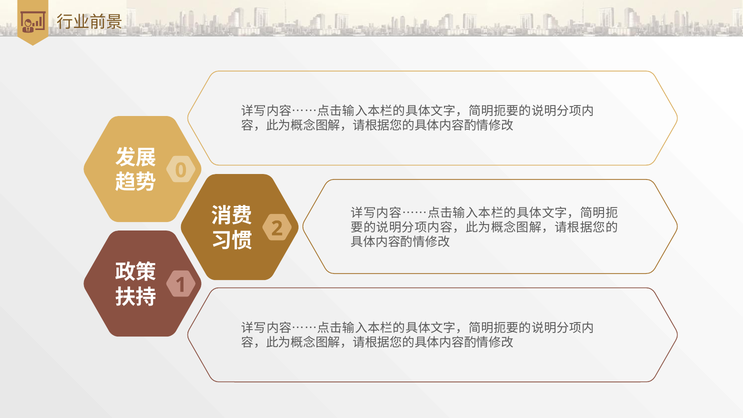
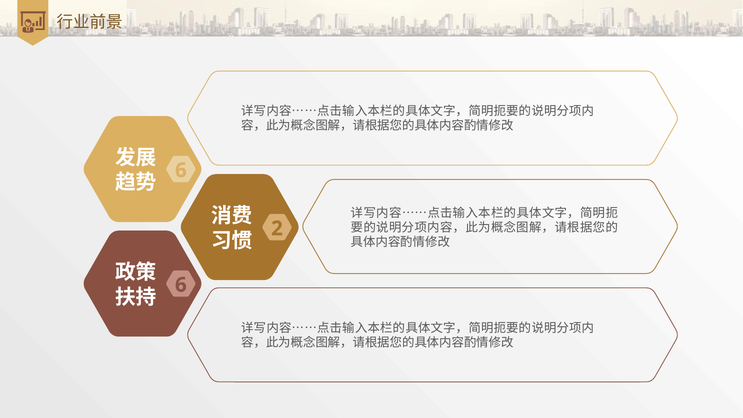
0 at (181, 170): 0 -> 6
1 at (181, 285): 1 -> 6
